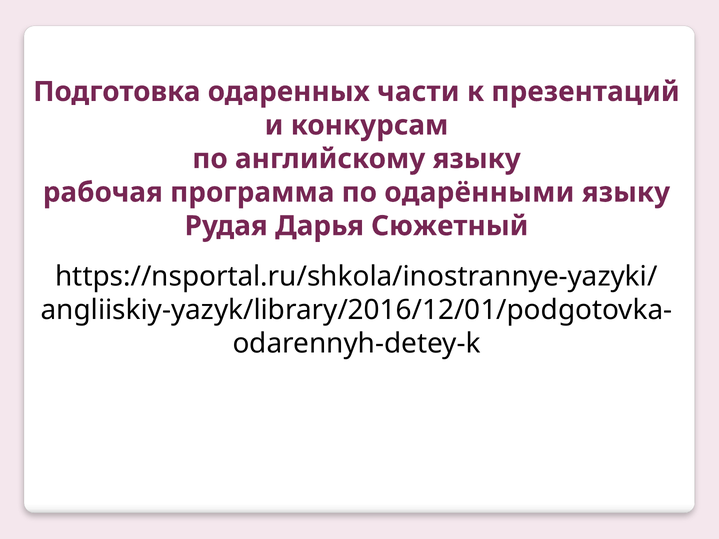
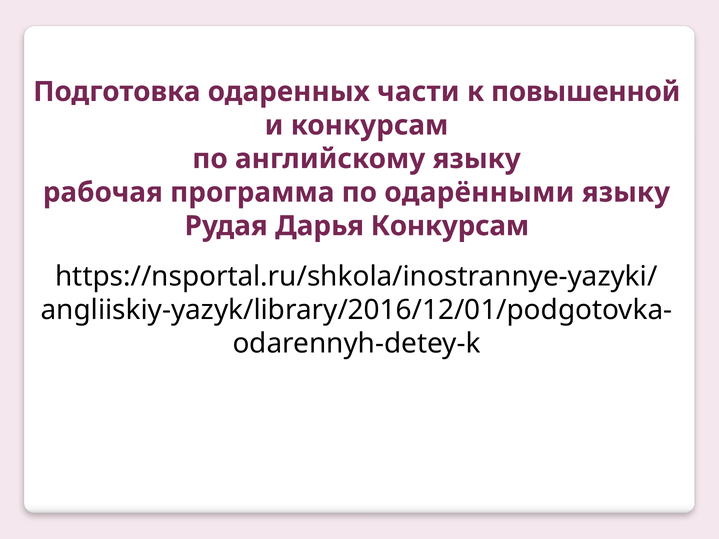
презентаций: презентаций -> повышенной
Дарья Сюжетный: Сюжетный -> Конкурсам
